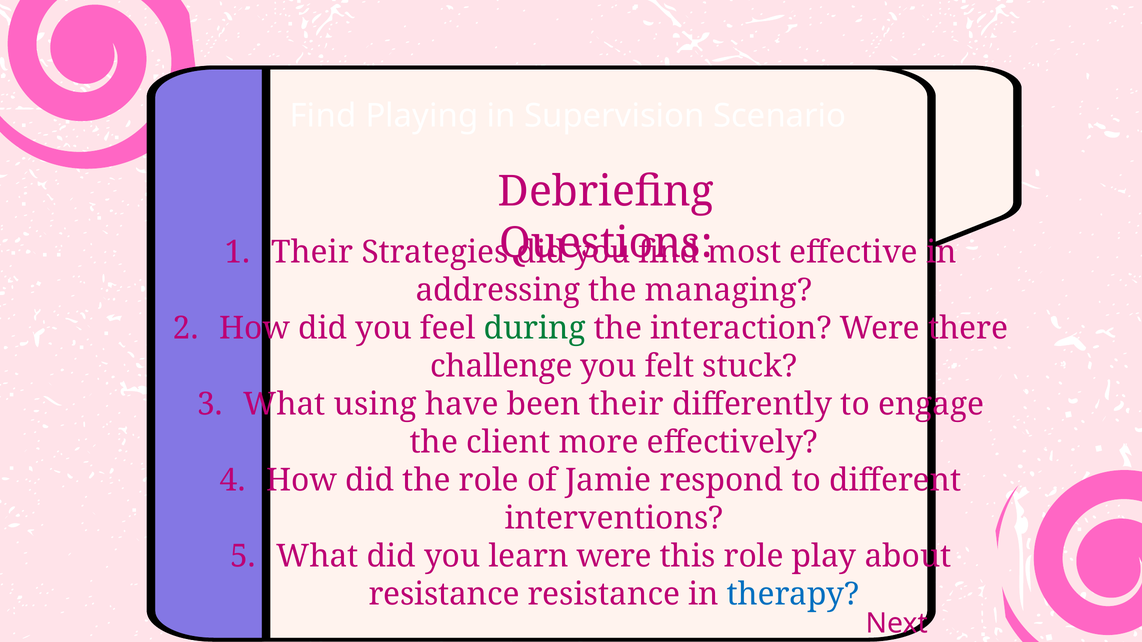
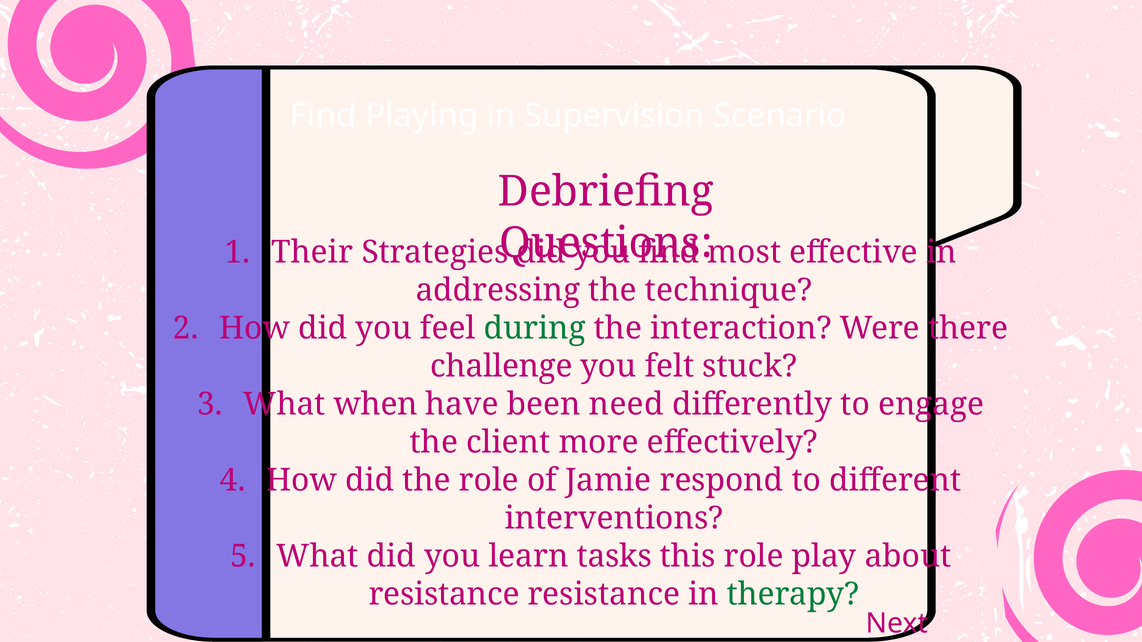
managing: managing -> technique
using: using -> when
been their: their -> need
learn were: were -> tasks
therapy colour: blue -> green
